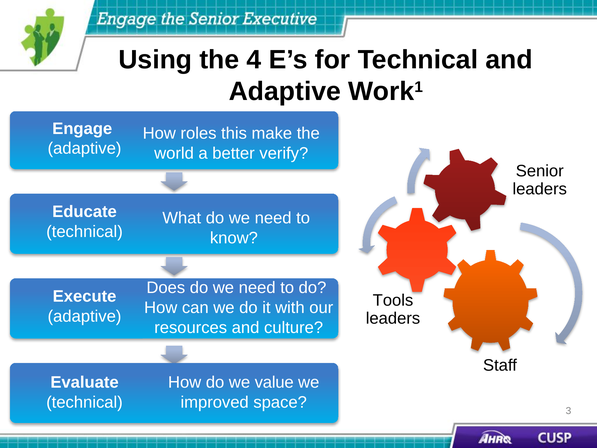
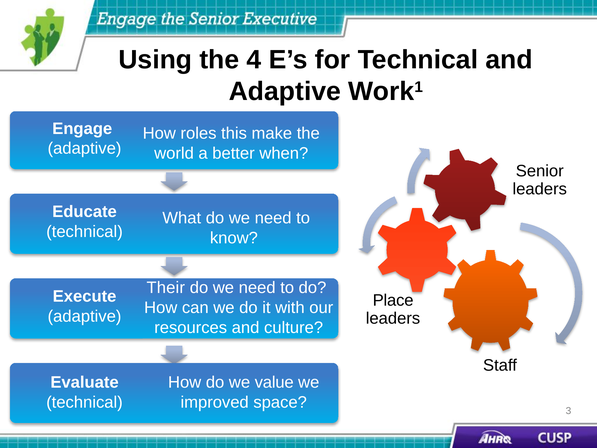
verify: verify -> when
Does: Does -> Their
Tools: Tools -> Place
